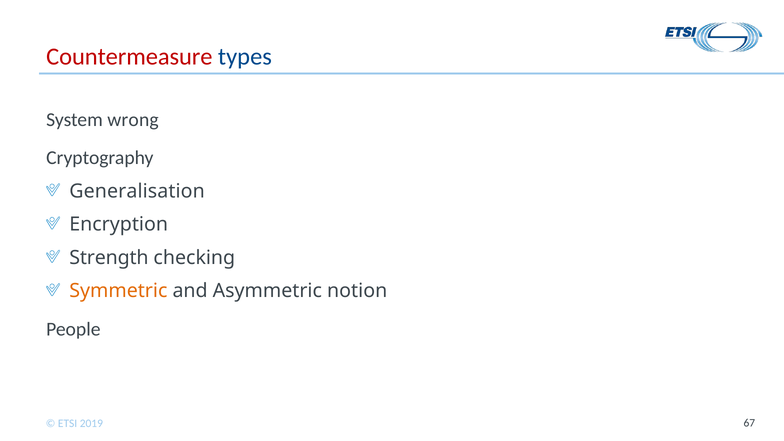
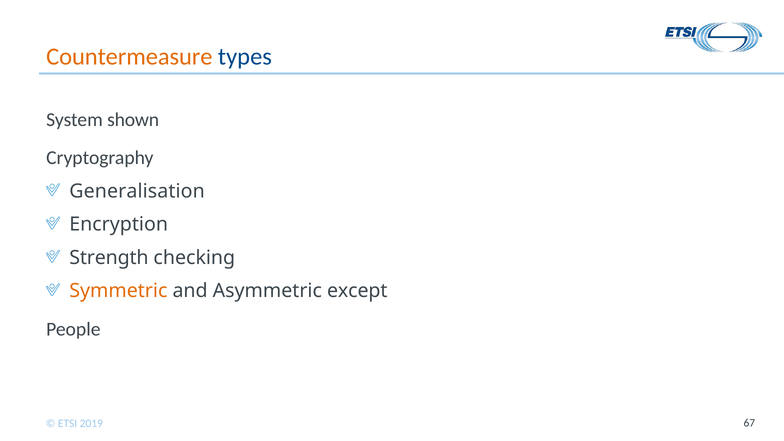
Countermeasure colour: red -> orange
wrong: wrong -> shown
notion: notion -> except
